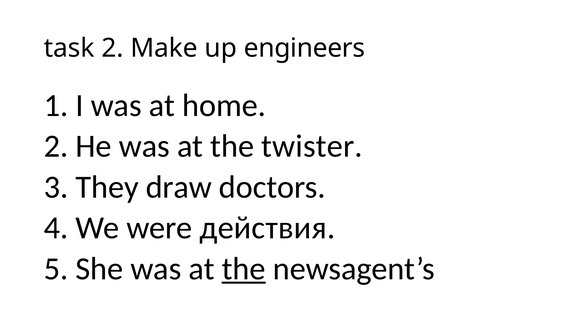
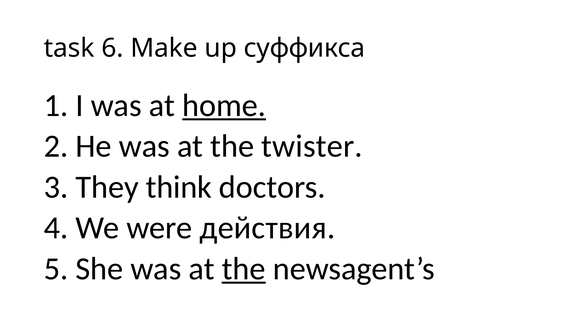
task 2: 2 -> 6
engineers: engineers -> суффикса
home underline: none -> present
draw: draw -> think
